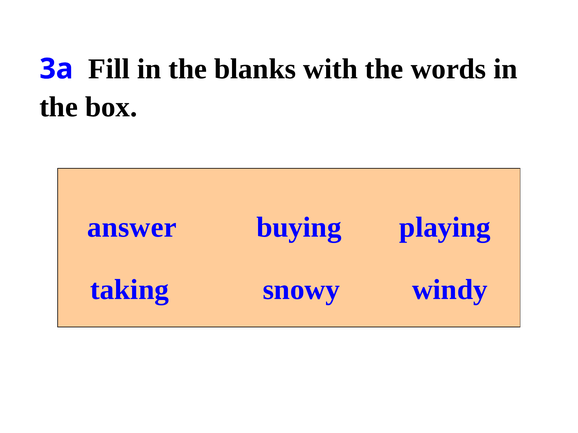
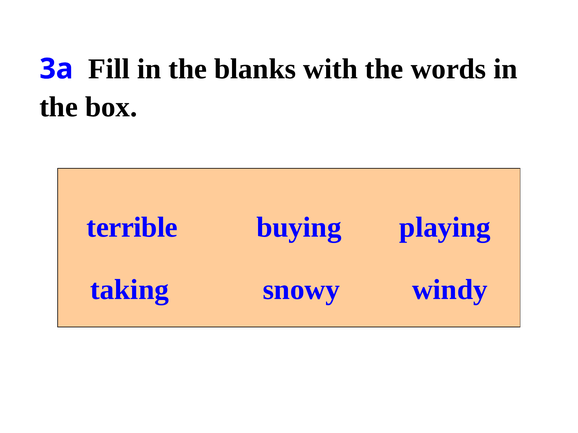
answer: answer -> terrible
